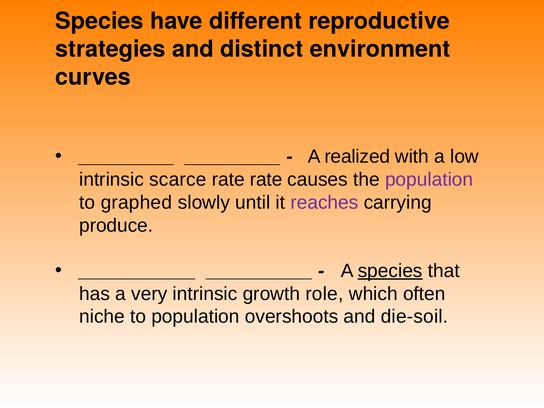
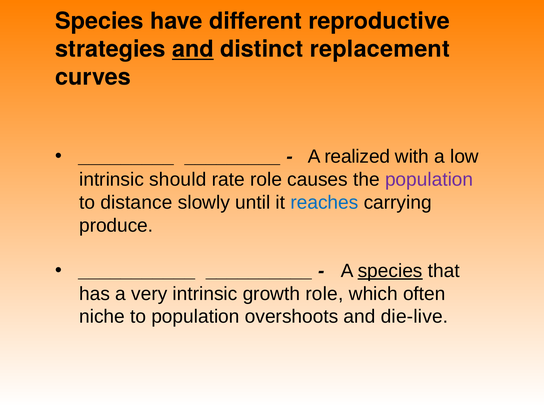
and at (193, 49) underline: none -> present
environment: environment -> replacement
scarce: scarce -> should
rate rate: rate -> role
graphed: graphed -> distance
reaches colour: purple -> blue
die-soil: die-soil -> die-live
